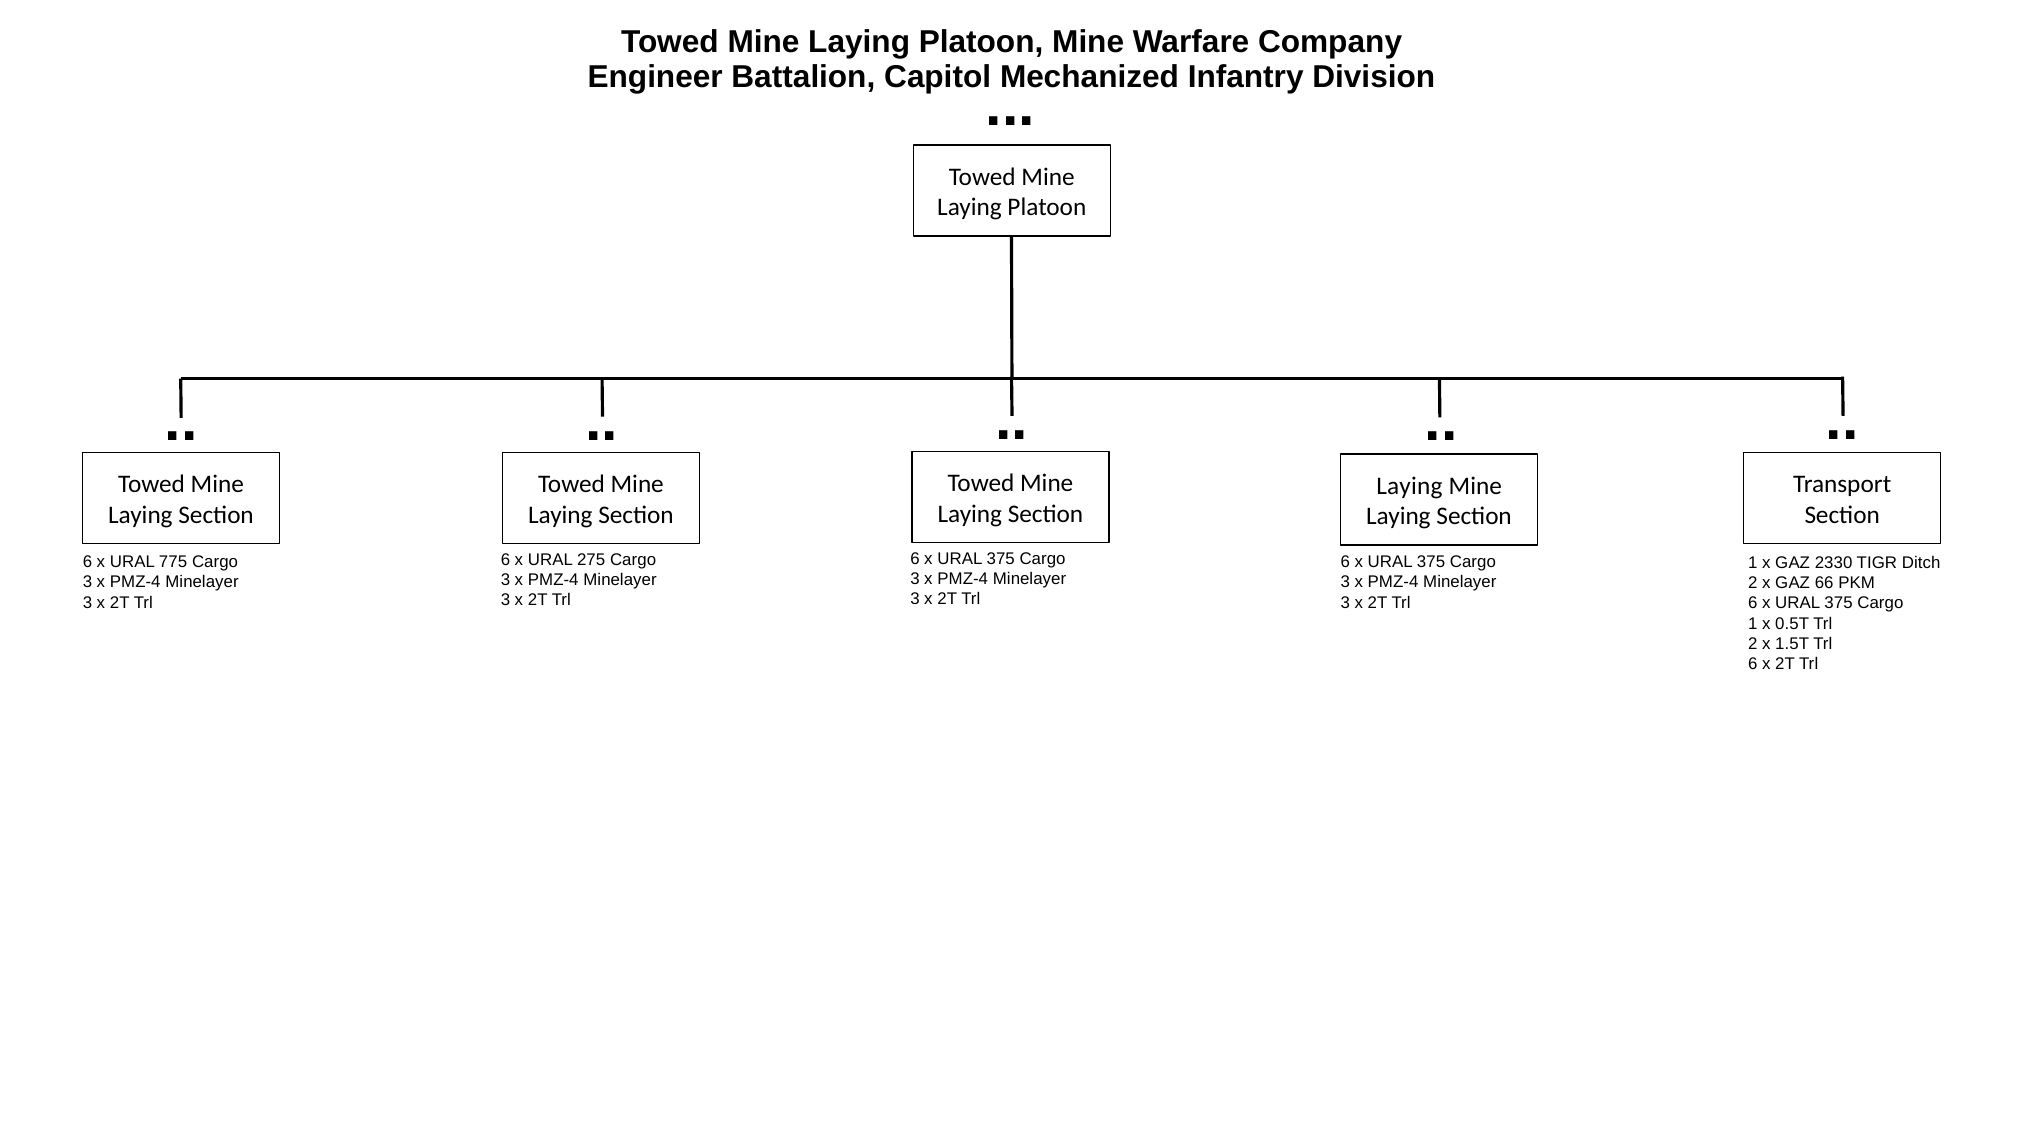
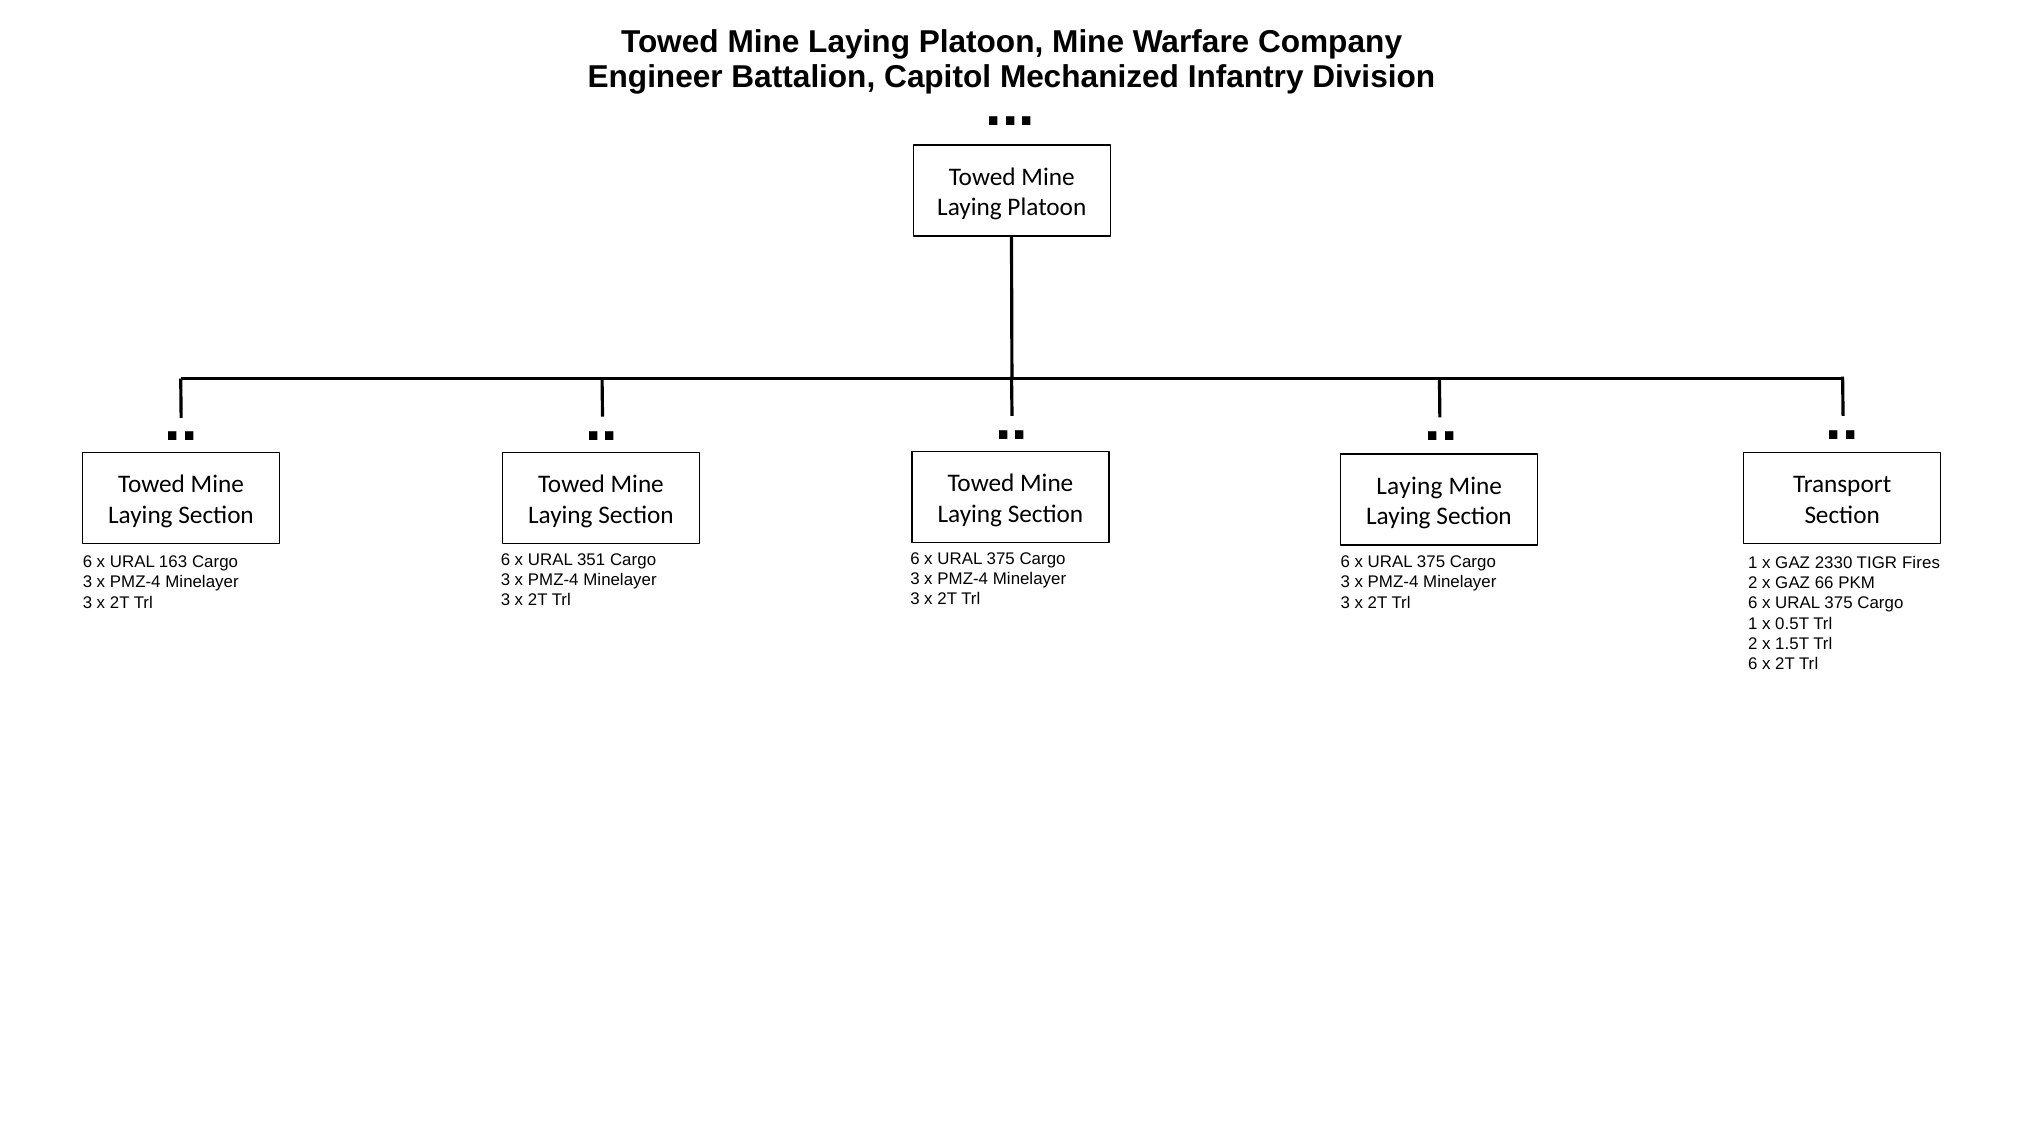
275: 275 -> 351
775: 775 -> 163
Ditch: Ditch -> Fires
